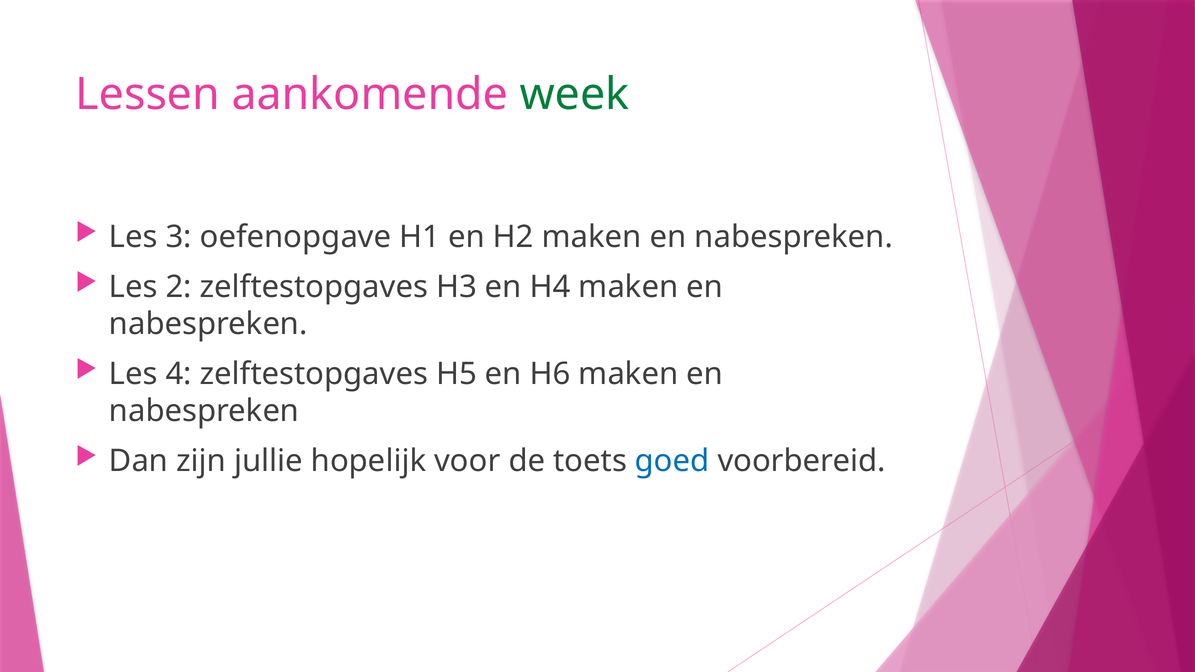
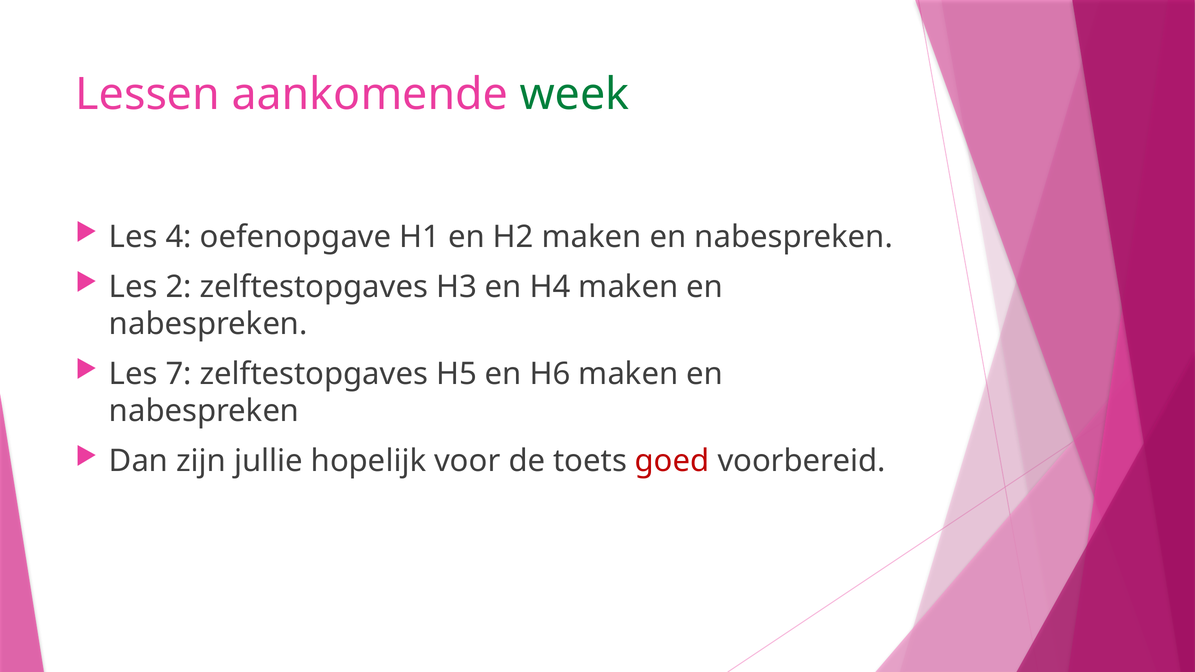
3: 3 -> 4
4: 4 -> 7
goed colour: blue -> red
